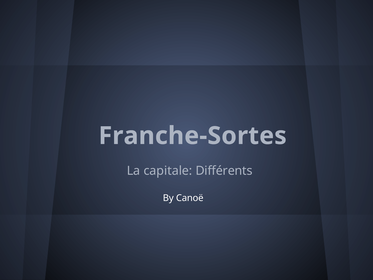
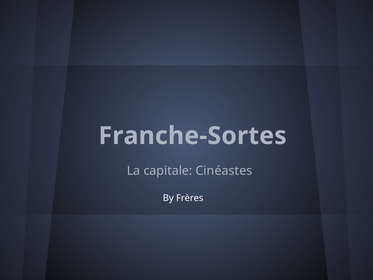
Différents: Différents -> Cinéastes
Canoë: Canoë -> Frères
